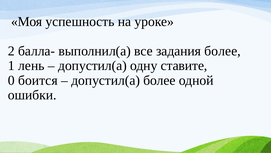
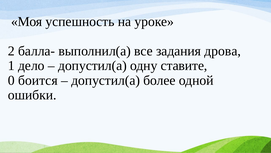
задания более: более -> дрова
лень: лень -> дело
